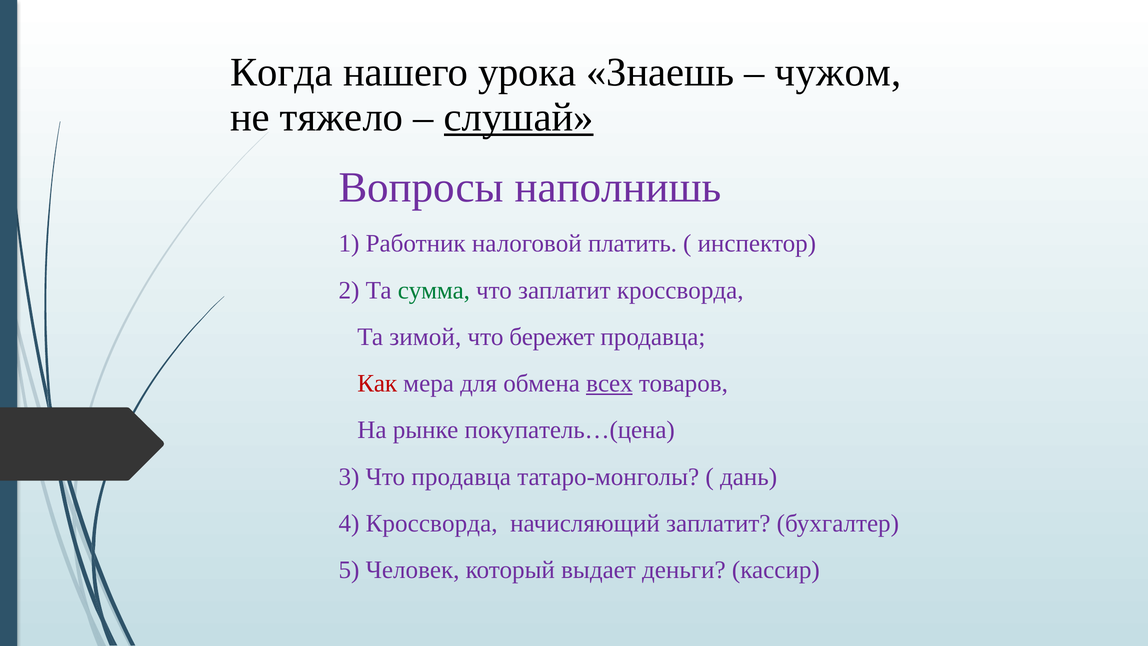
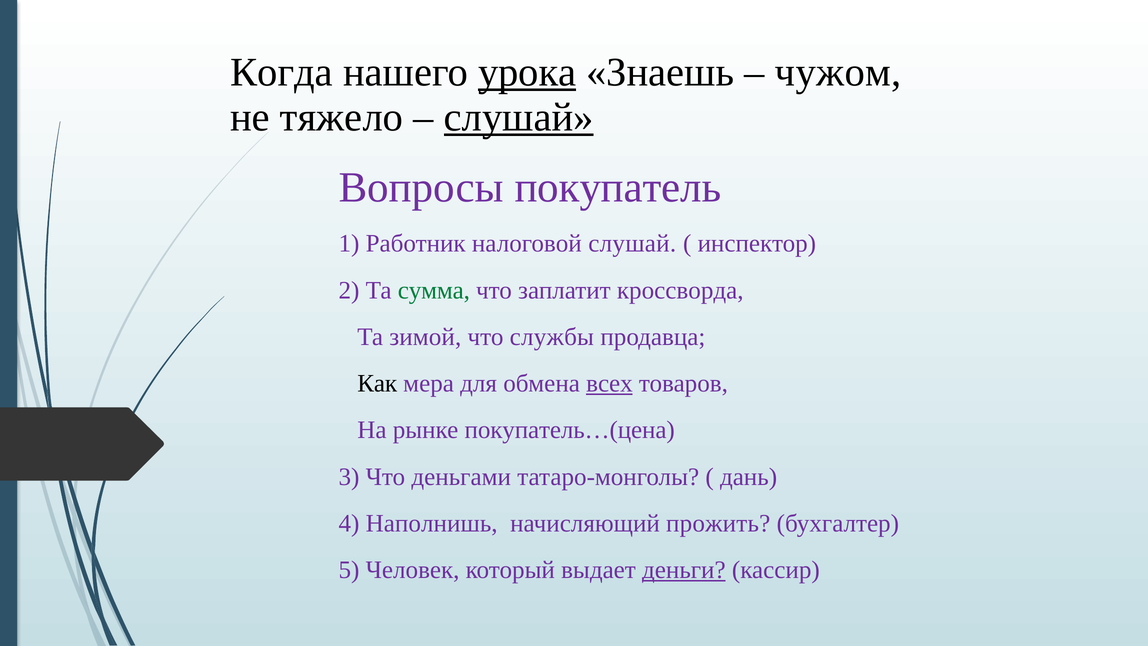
урока underline: none -> present
наполнишь: наполнишь -> покупатель
налоговой платить: платить -> слушай
бережет: бережет -> службы
Как colour: red -> black
Что продавца: продавца -> деньгами
4 Кроссворда: Кроссворда -> Наполнишь
начисляющий заплатит: заплатит -> прожить
деньги underline: none -> present
